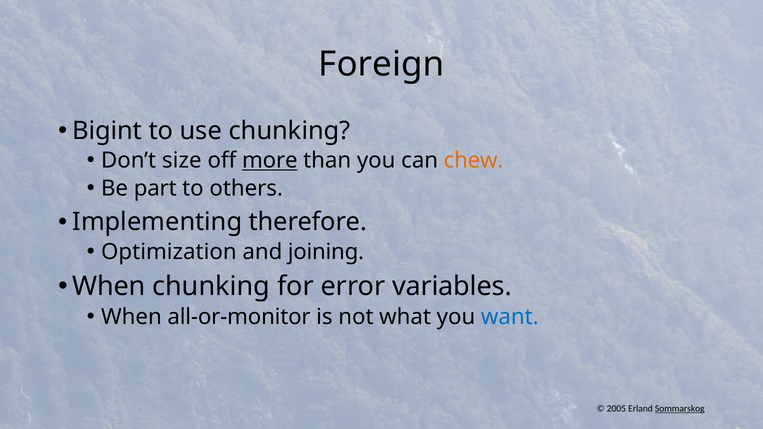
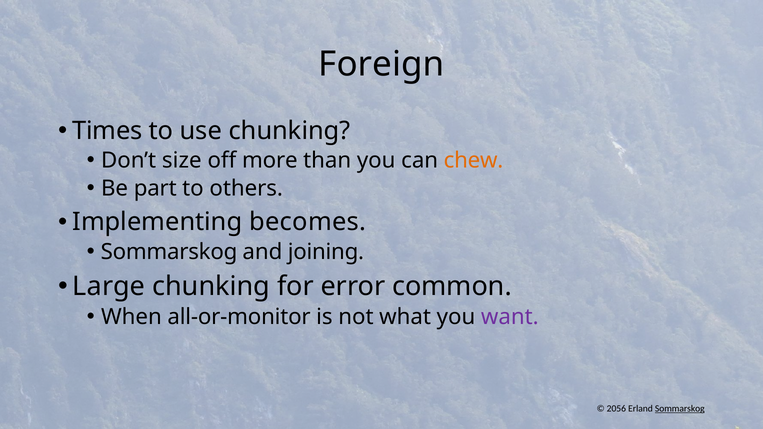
Bigint: Bigint -> Times
more underline: present -> none
therefore: therefore -> becomes
Optimization at (169, 252): Optimization -> Sommarskog
When at (109, 286): When -> Large
variables: variables -> common
want colour: blue -> purple
2005: 2005 -> 2056
